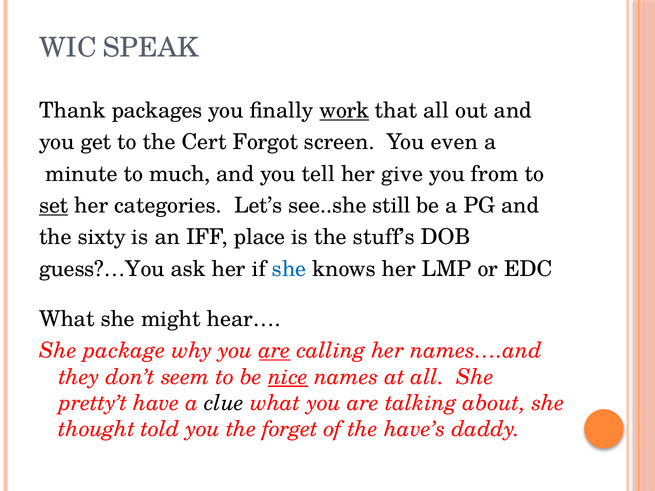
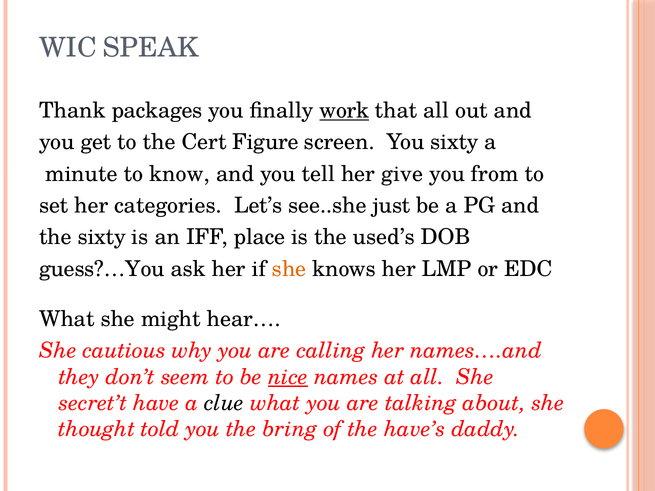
Forgot: Forgot -> Figure
You even: even -> sixty
much: much -> know
set underline: present -> none
still: still -> just
stuff’s: stuff’s -> used’s
she at (289, 269) colour: blue -> orange
package: package -> cautious
are at (275, 351) underline: present -> none
pretty’t: pretty’t -> secret’t
forget: forget -> bring
